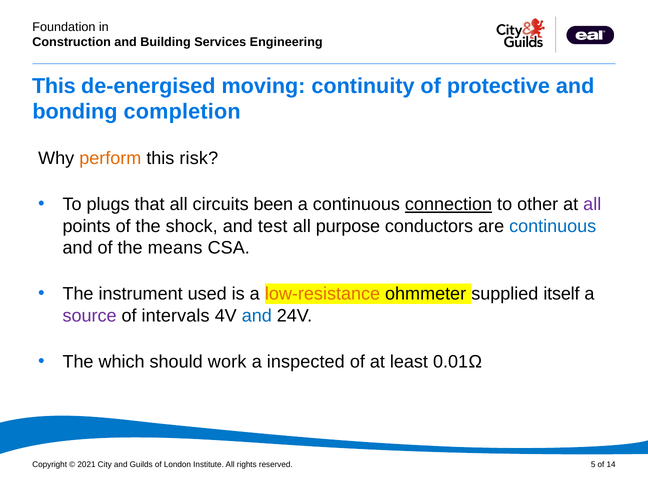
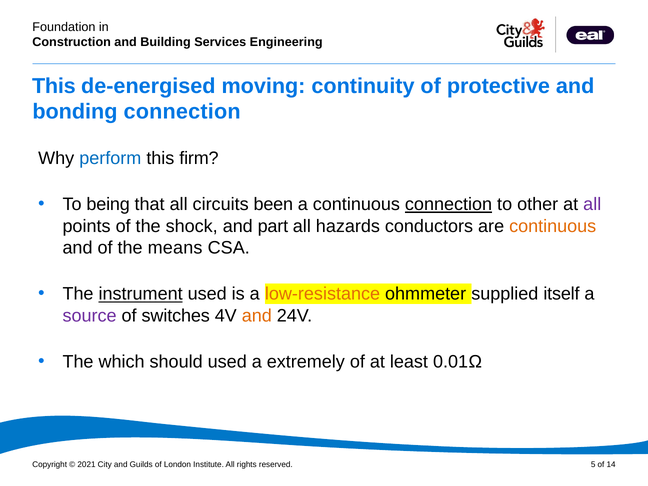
bonding completion: completion -> connection
perform colour: orange -> blue
risk: risk -> firm
plugs: plugs -> being
test: test -> part
purpose: purpose -> hazards
continuous at (553, 226) colour: blue -> orange
instrument underline: none -> present
intervals: intervals -> switches
and at (257, 316) colour: blue -> orange
should work: work -> used
inspected: inspected -> extremely
